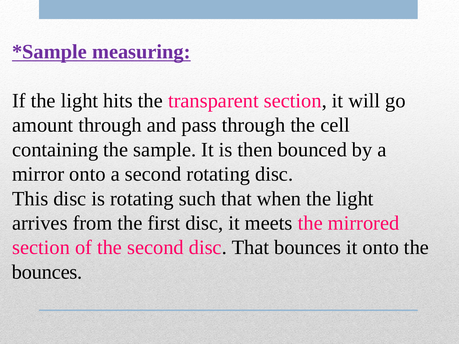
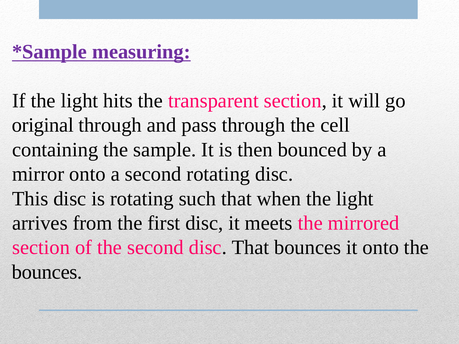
amount: amount -> original
